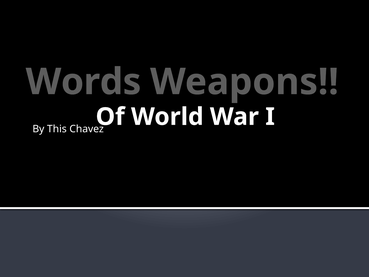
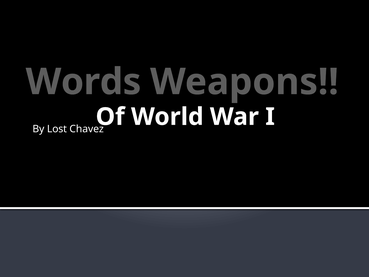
This: This -> Lost
